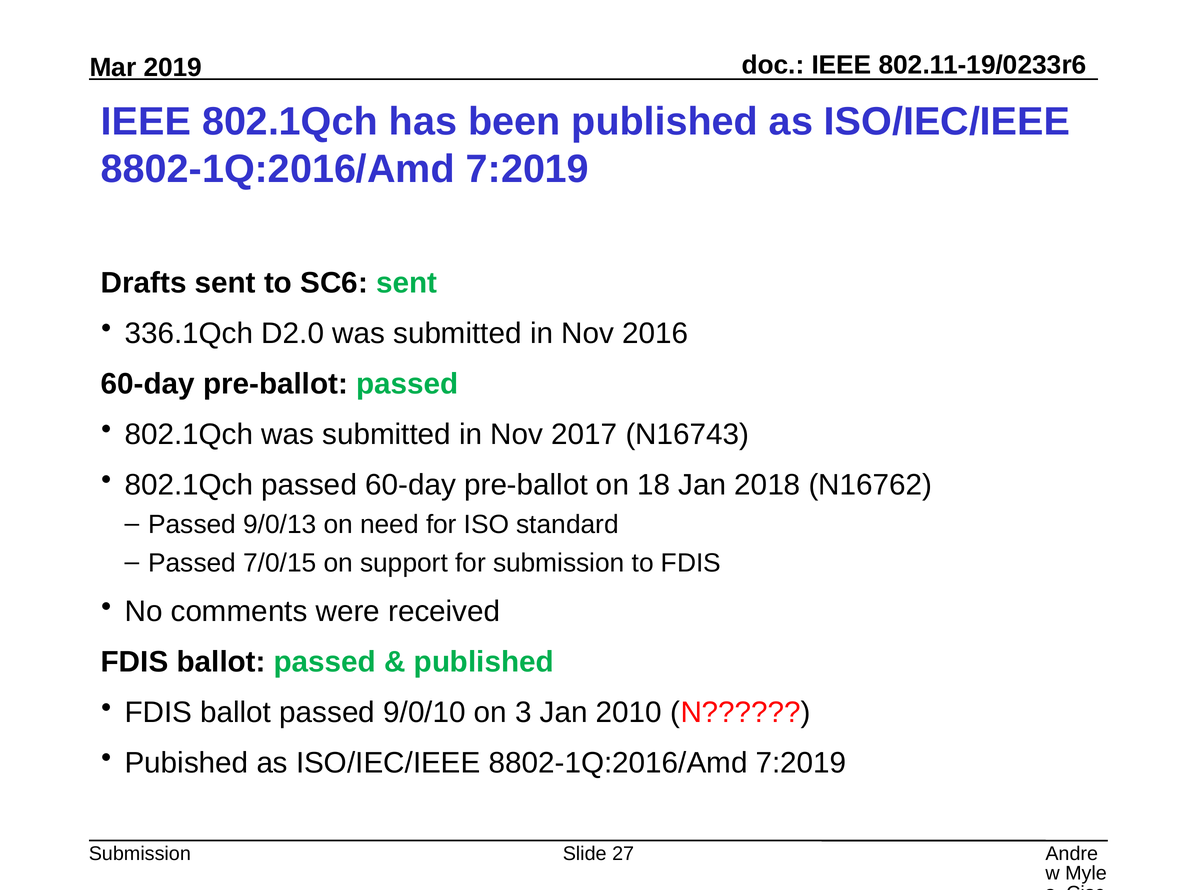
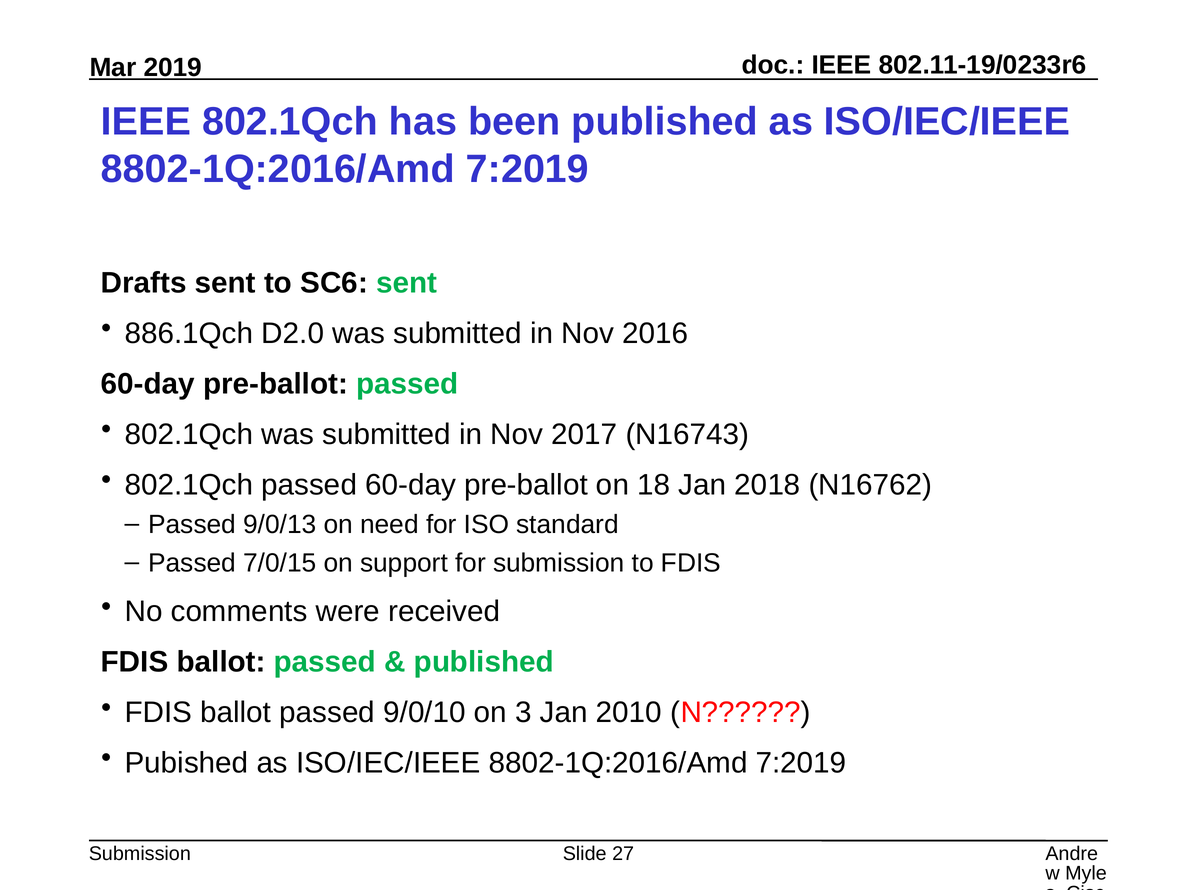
336.1Qch: 336.1Qch -> 886.1Qch
